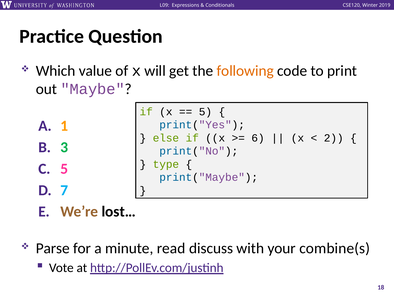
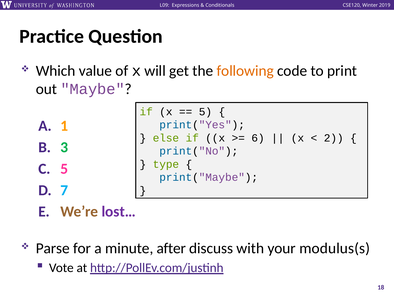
lost… colour: black -> purple
read: read -> after
combine(s: combine(s -> modulus(s
